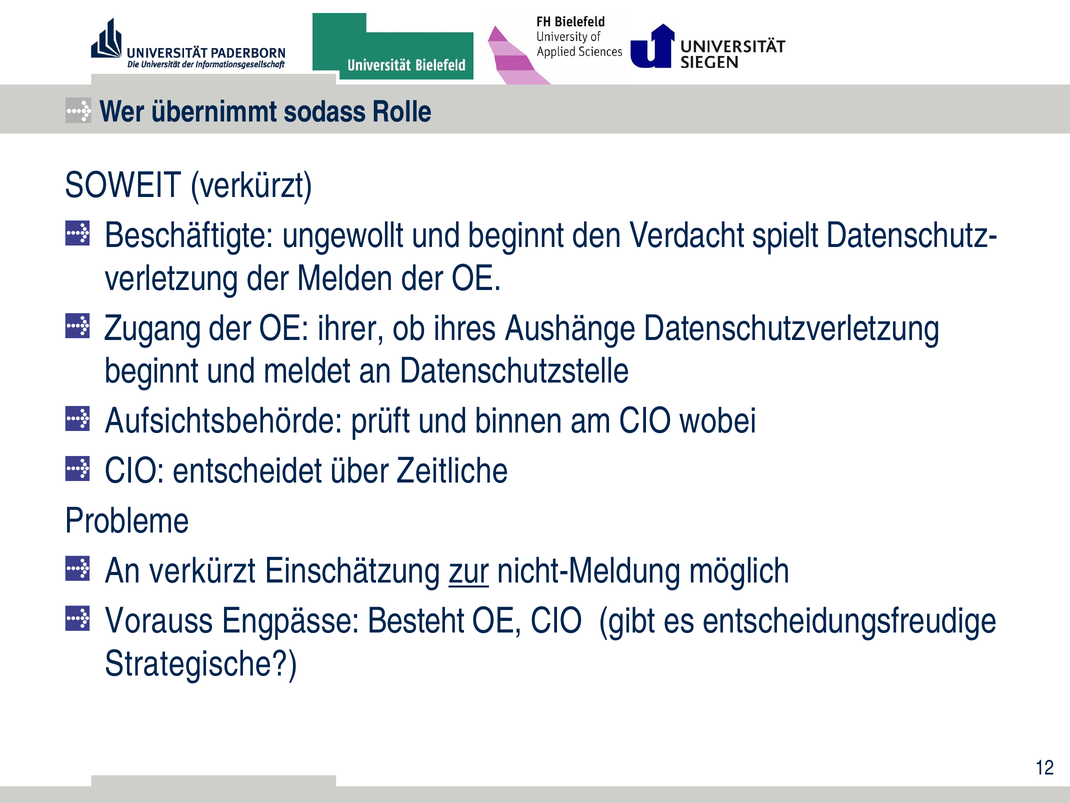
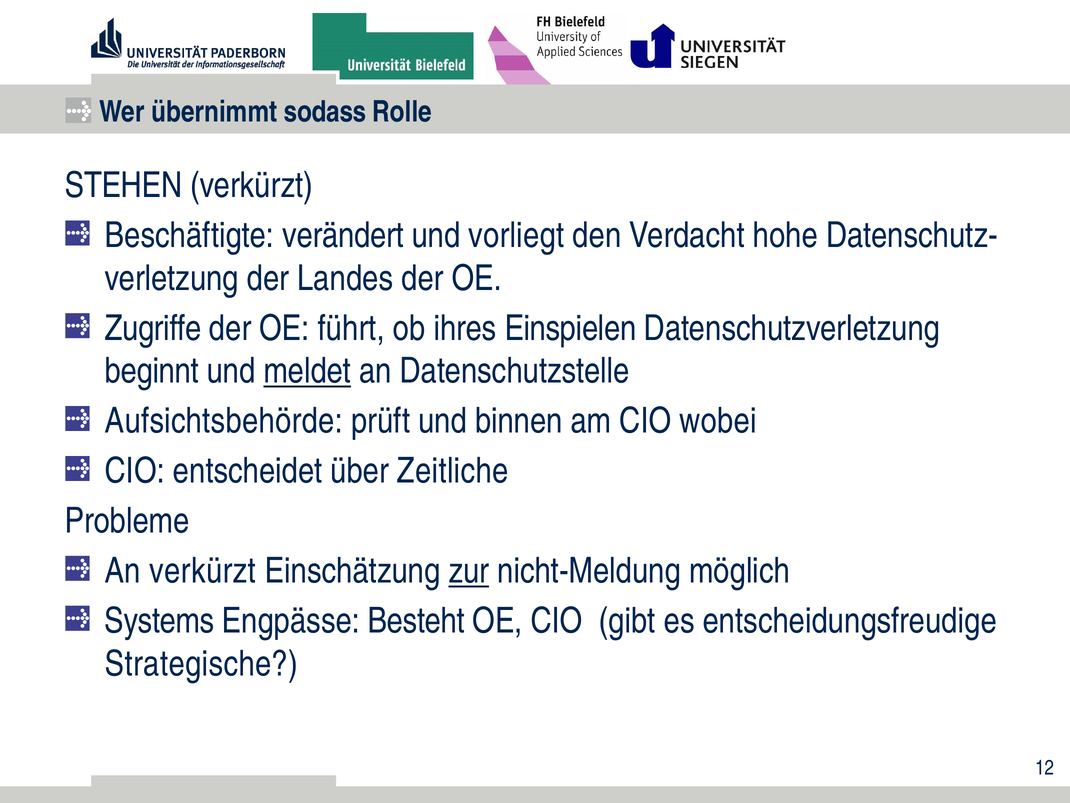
SOWEIT: SOWEIT -> STEHEN
ungewollt: ungewollt -> verändert
und beginnt: beginnt -> vorliegt
spielt: spielt -> hohe
Melden: Melden -> Landes
Zugang: Zugang -> Zugriffe
ihrer: ihrer -> führt
Aushänge: Aushänge -> Einspielen
meldet underline: none -> present
Vorauss: Vorauss -> Systems
